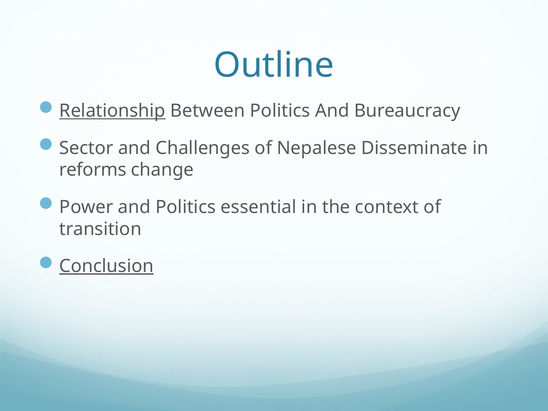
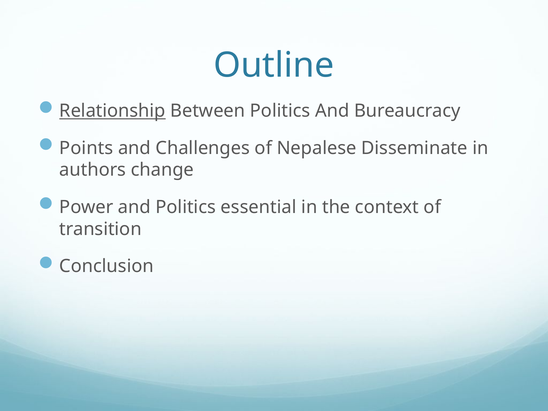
Sector: Sector -> Points
reforms: reforms -> authors
Conclusion underline: present -> none
